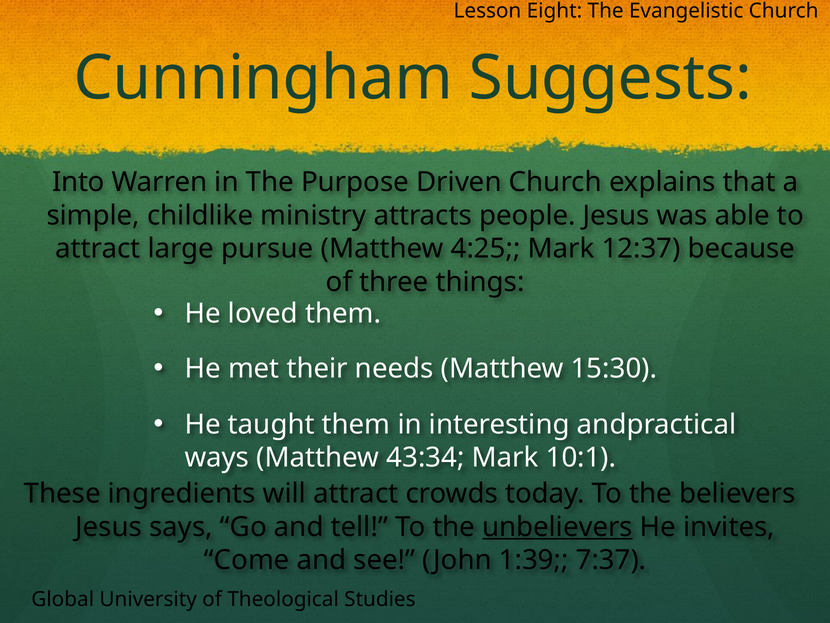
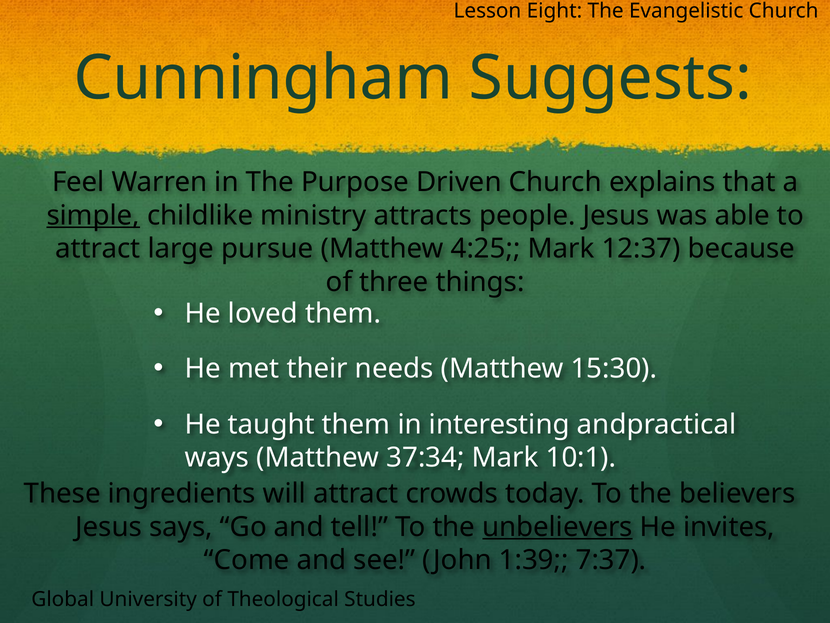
Into: Into -> Feel
simple underline: none -> present
43:34: 43:34 -> 37:34
